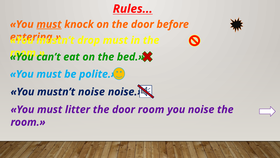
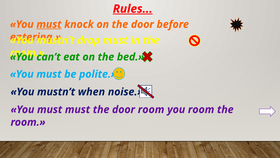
Rules underline: none -> present
mustn’t noise: noise -> when
must litter: litter -> must
you noise: noise -> room
